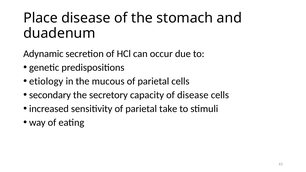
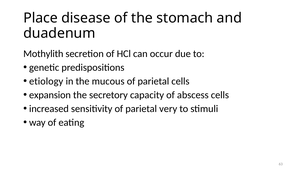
Adynamic: Adynamic -> Mothylith
secondary: secondary -> expansion
of disease: disease -> abscess
take: take -> very
